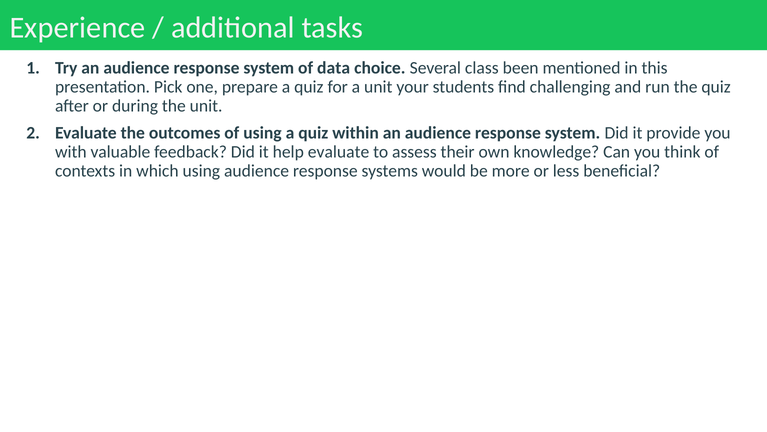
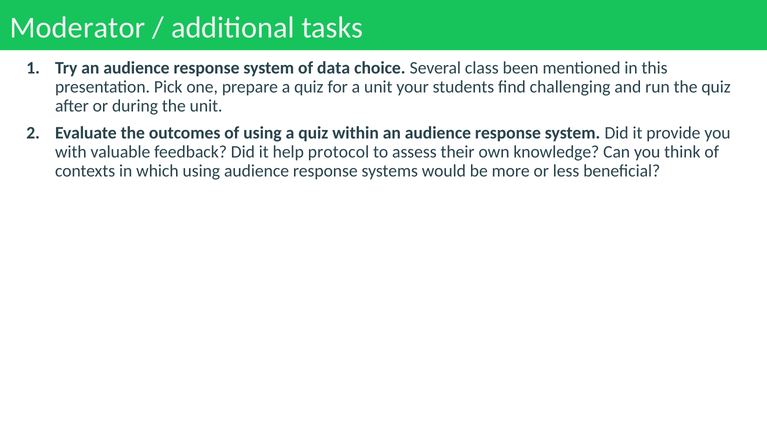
Experience: Experience -> Moderator
help evaluate: evaluate -> protocol
